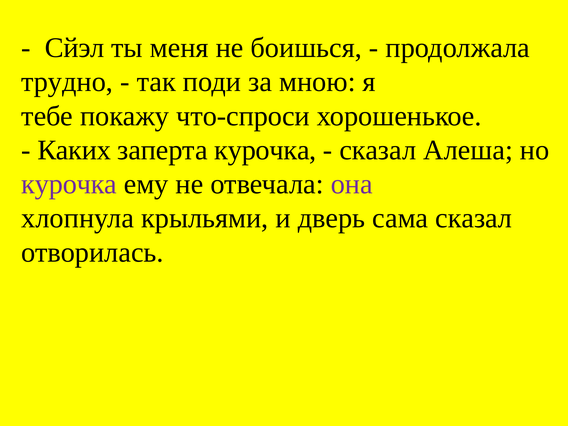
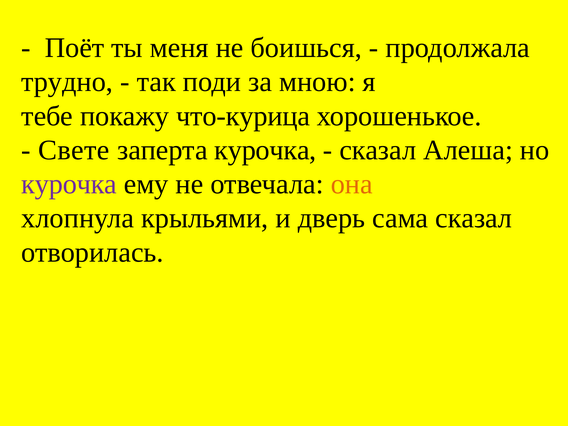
Сйэл: Сйэл -> Поёт
что-спроси: что-спроси -> что-курица
Каких: Каких -> Свете
она colour: purple -> orange
